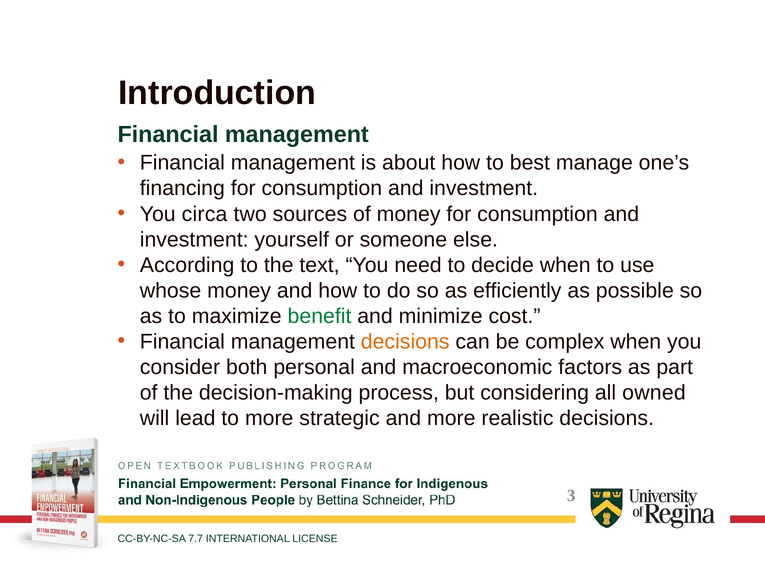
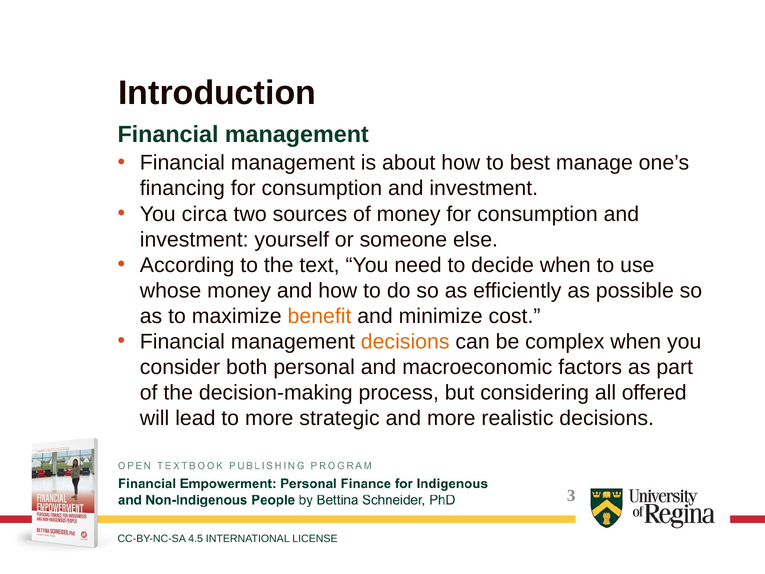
benefit colour: green -> orange
owned: owned -> offered
7.7: 7.7 -> 4.5
